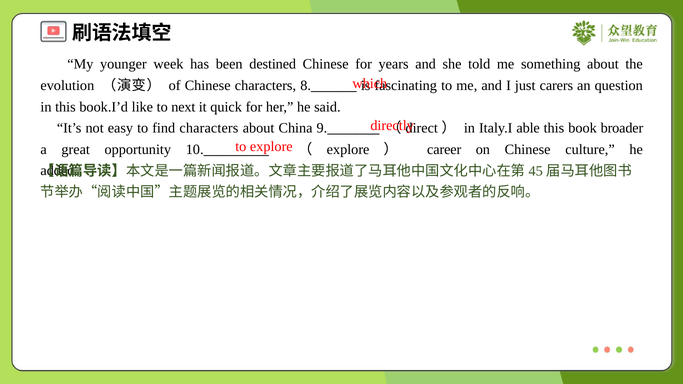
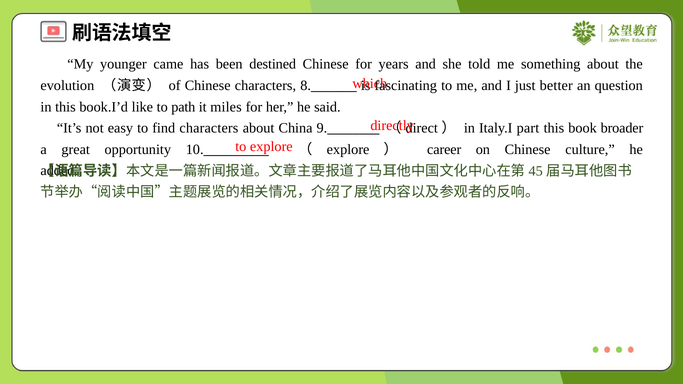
week: week -> came
carers: carers -> better
next: next -> path
quick: quick -> miles
able: able -> part
